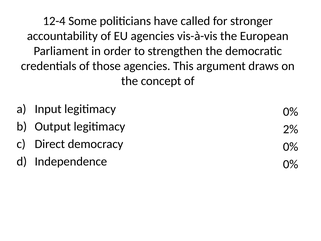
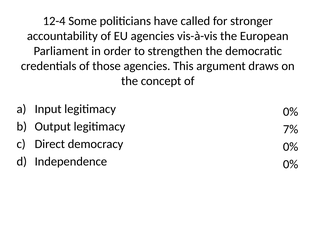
2%: 2% -> 7%
